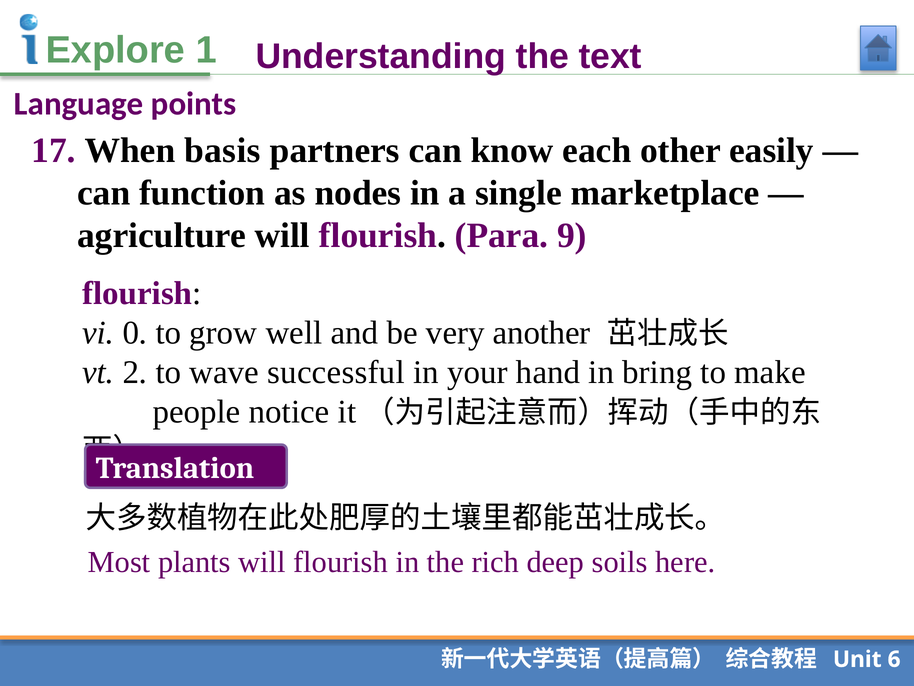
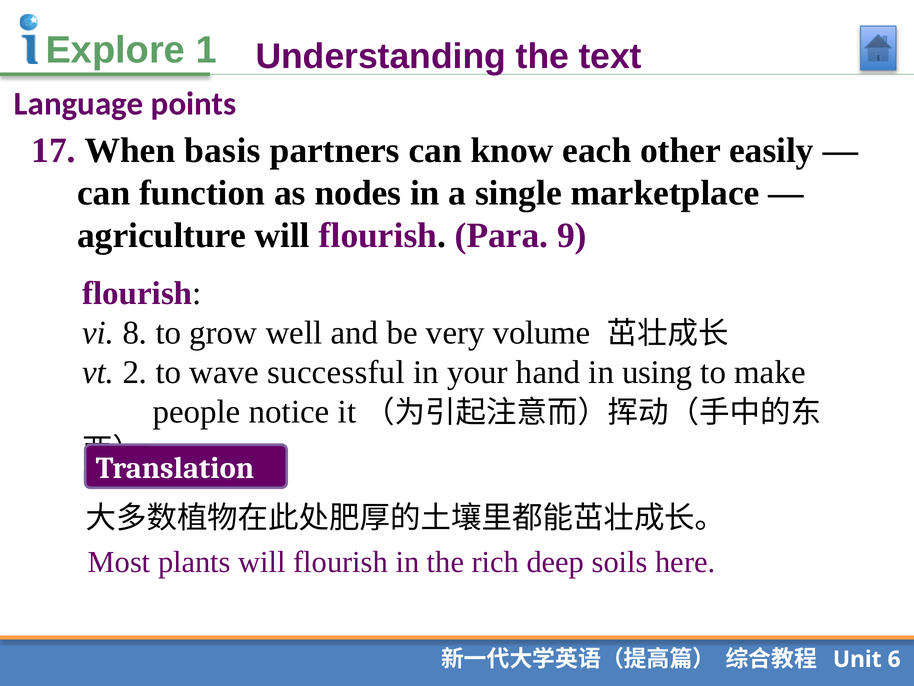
0: 0 -> 8
another: another -> volume
bring: bring -> using
